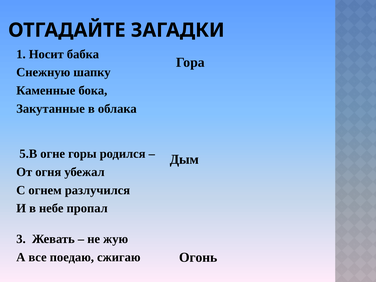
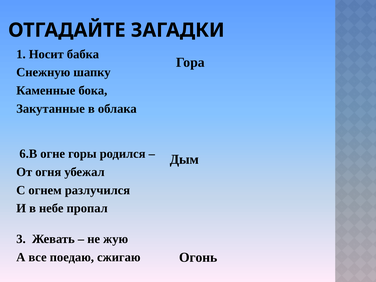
5.В: 5.В -> 6.В
